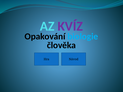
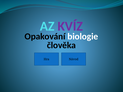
biologie colour: light blue -> white
